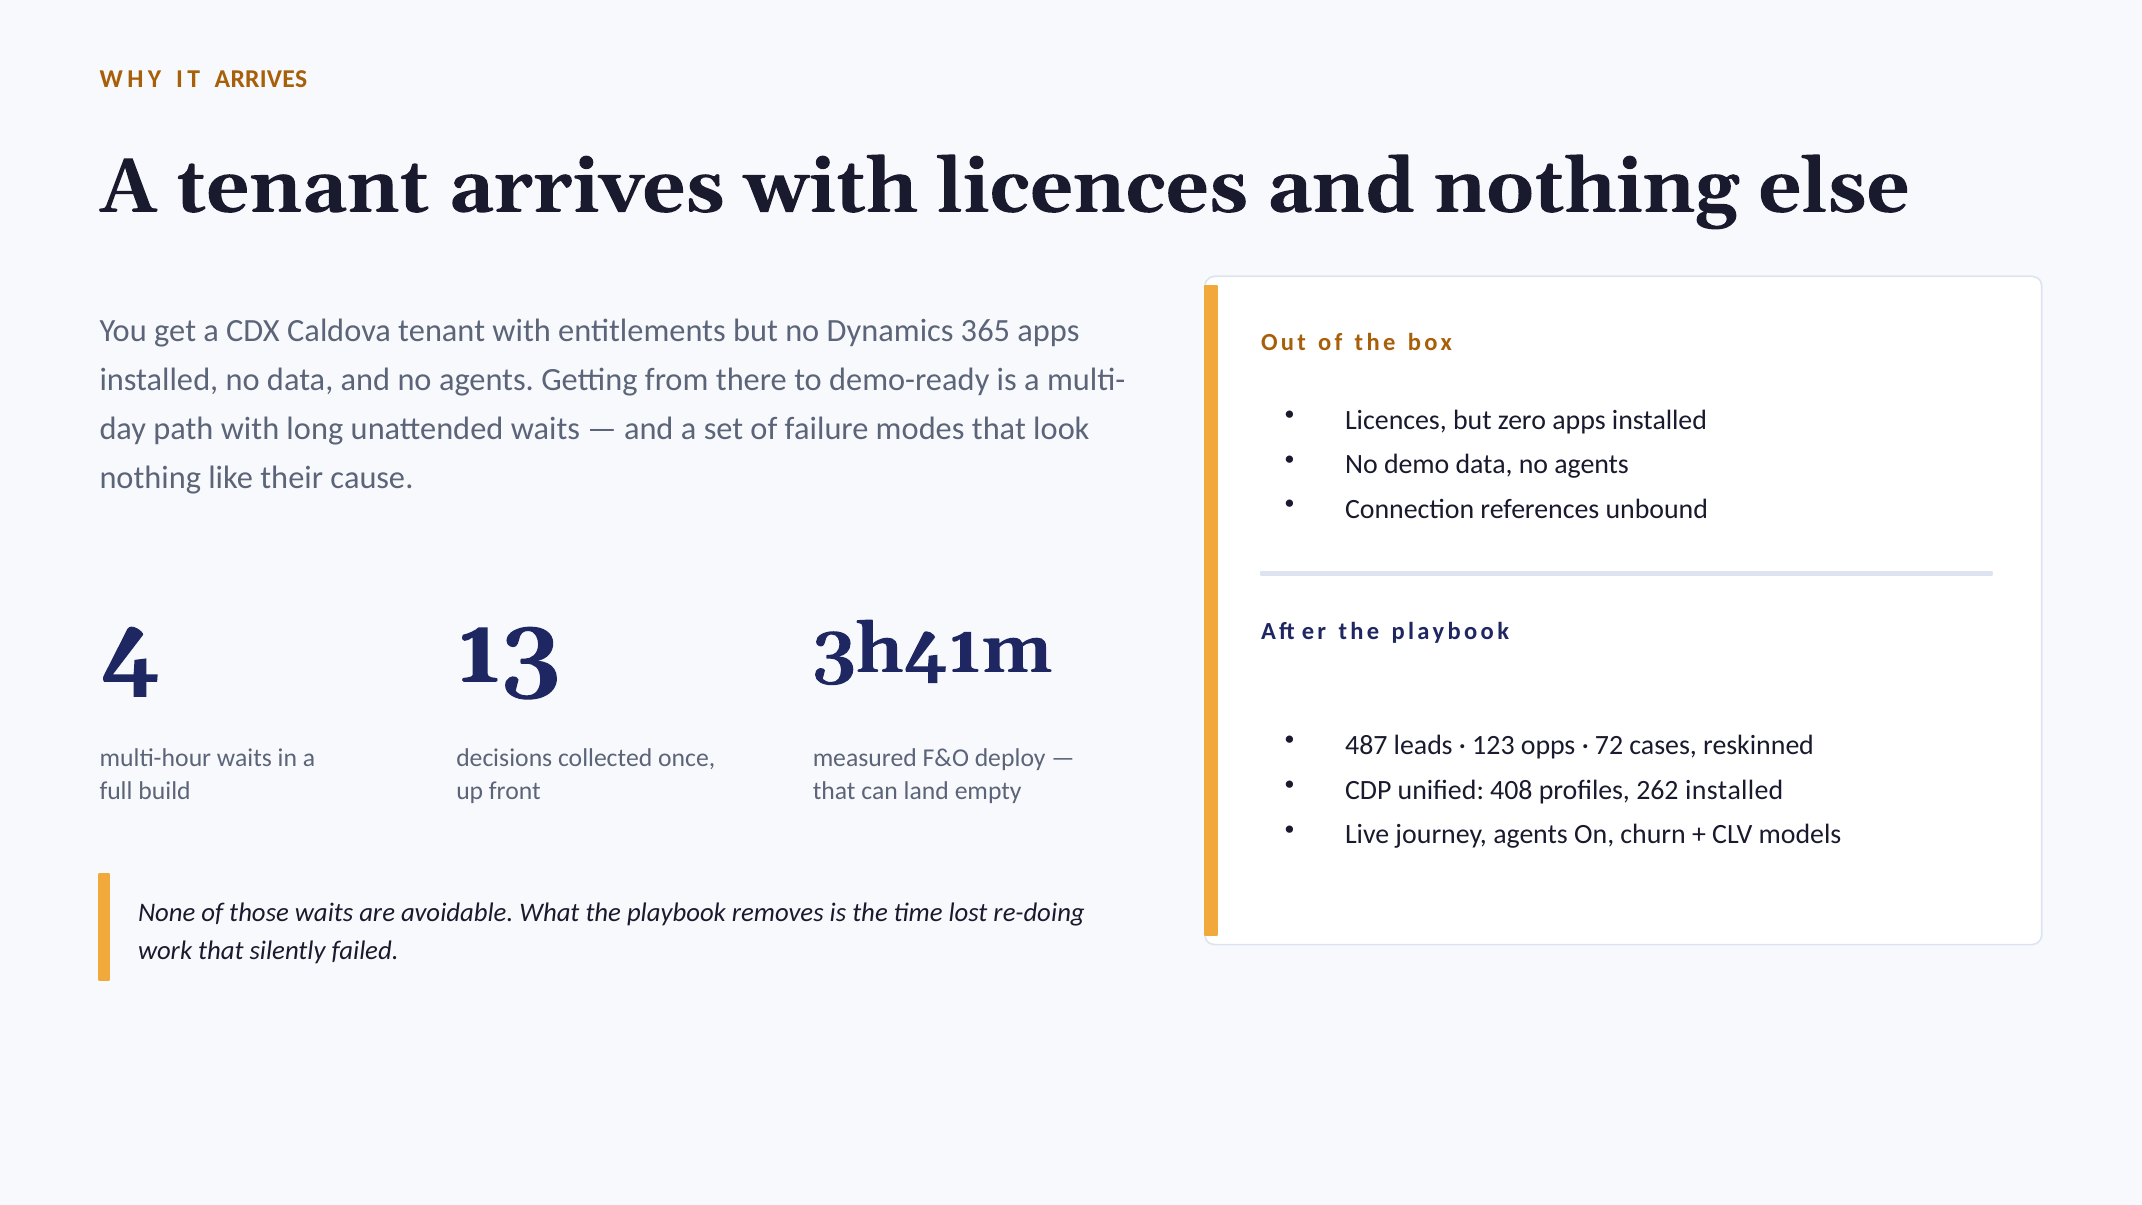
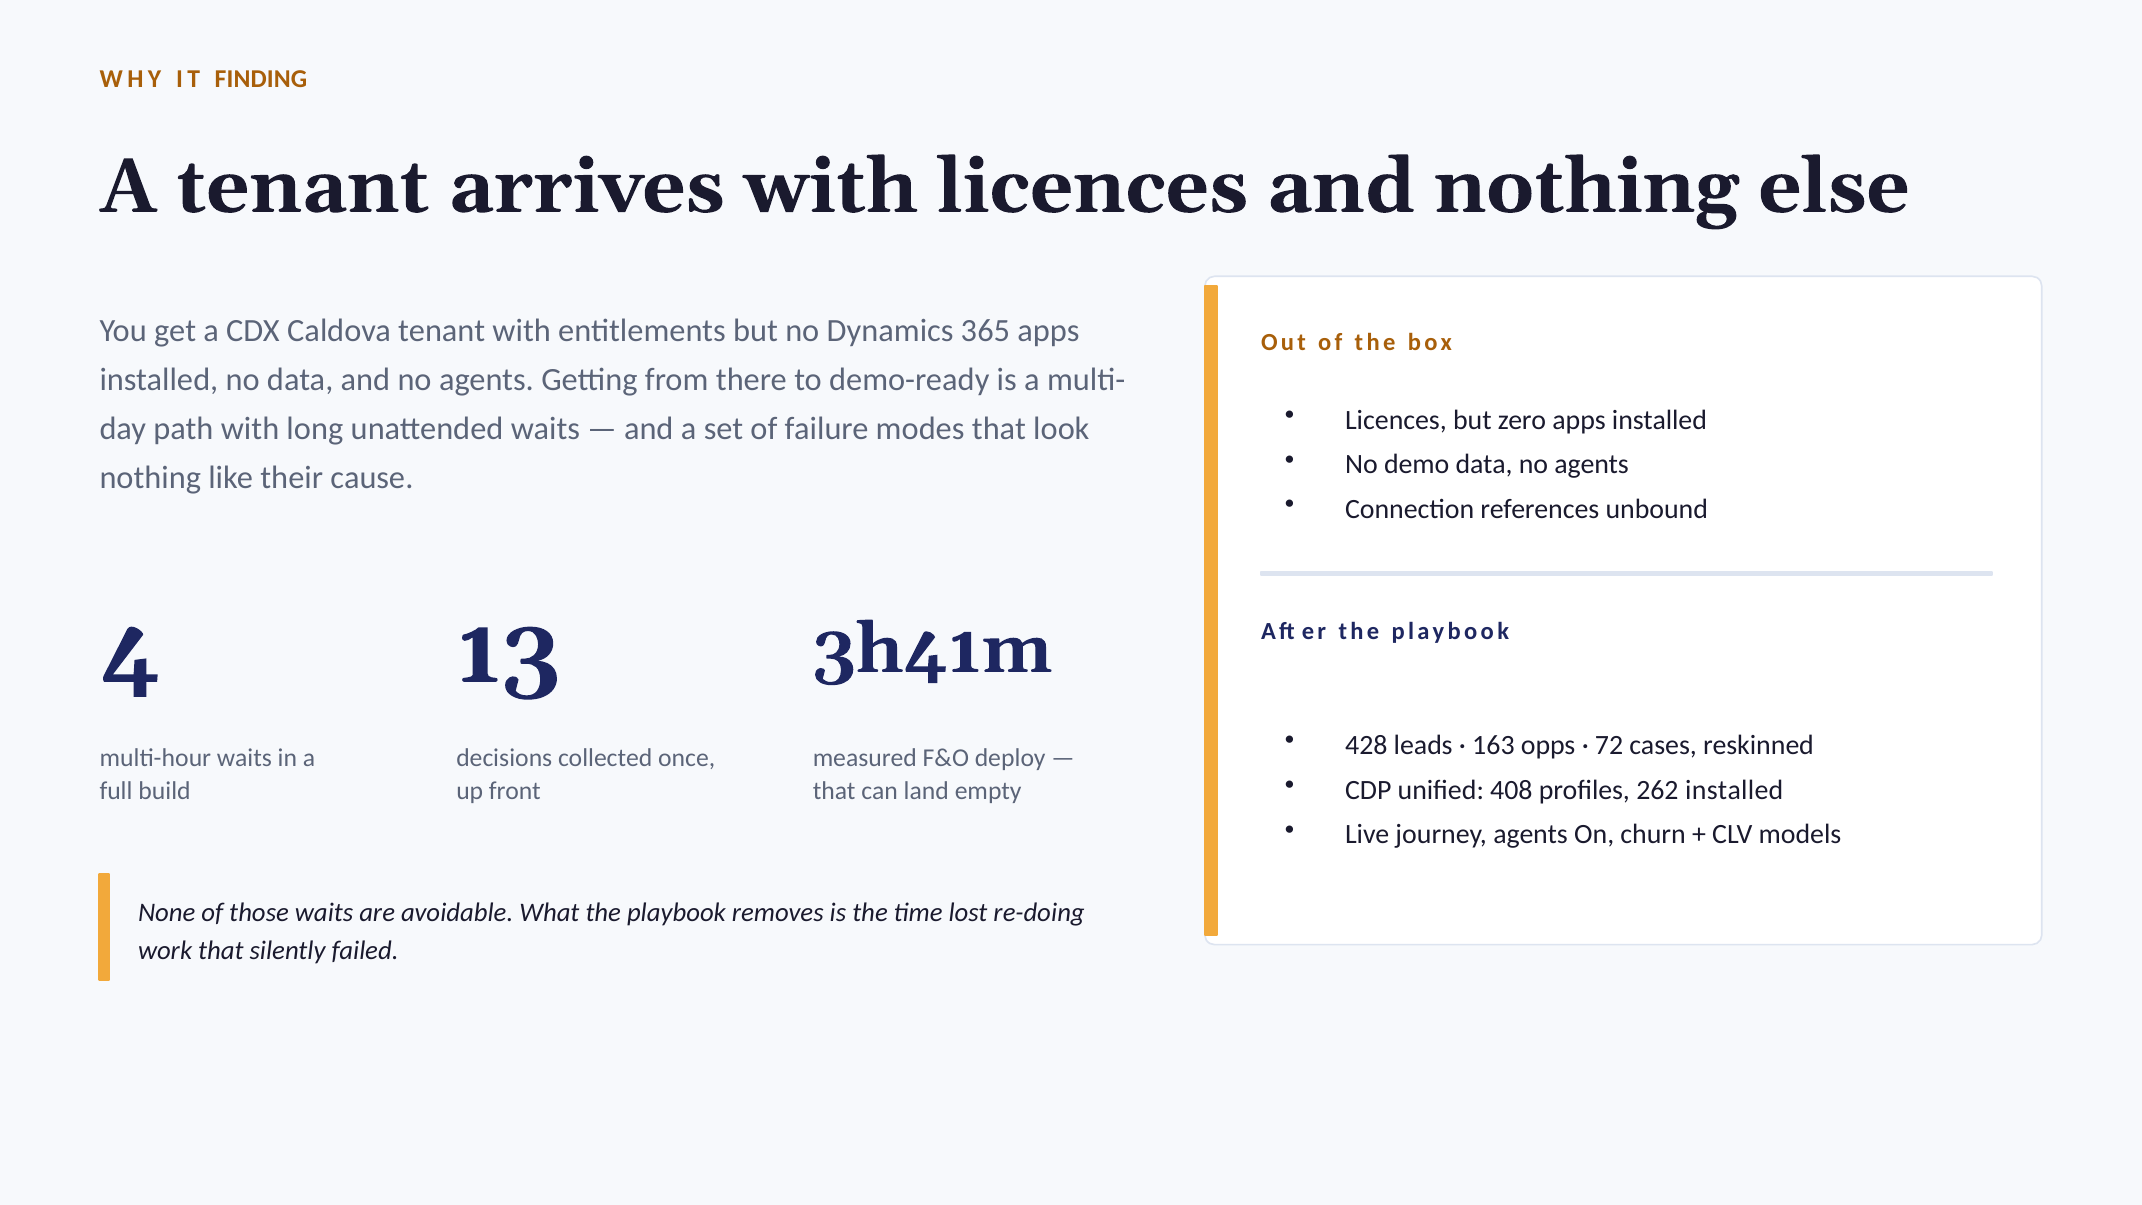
IT ARRIVES: ARRIVES -> FINDING
487: 487 -> 428
123: 123 -> 163
